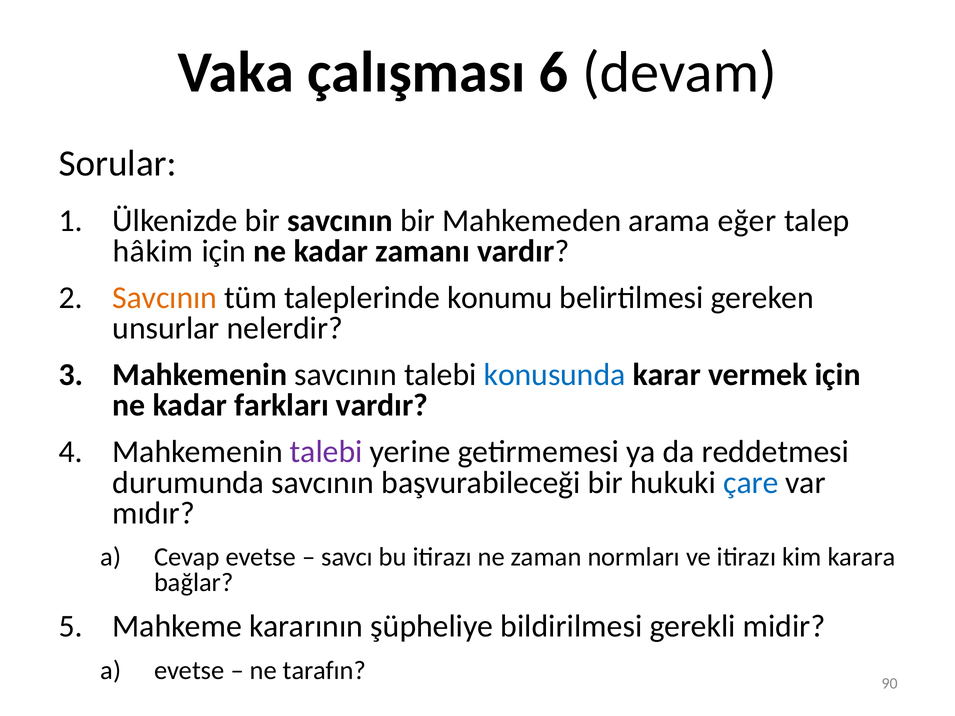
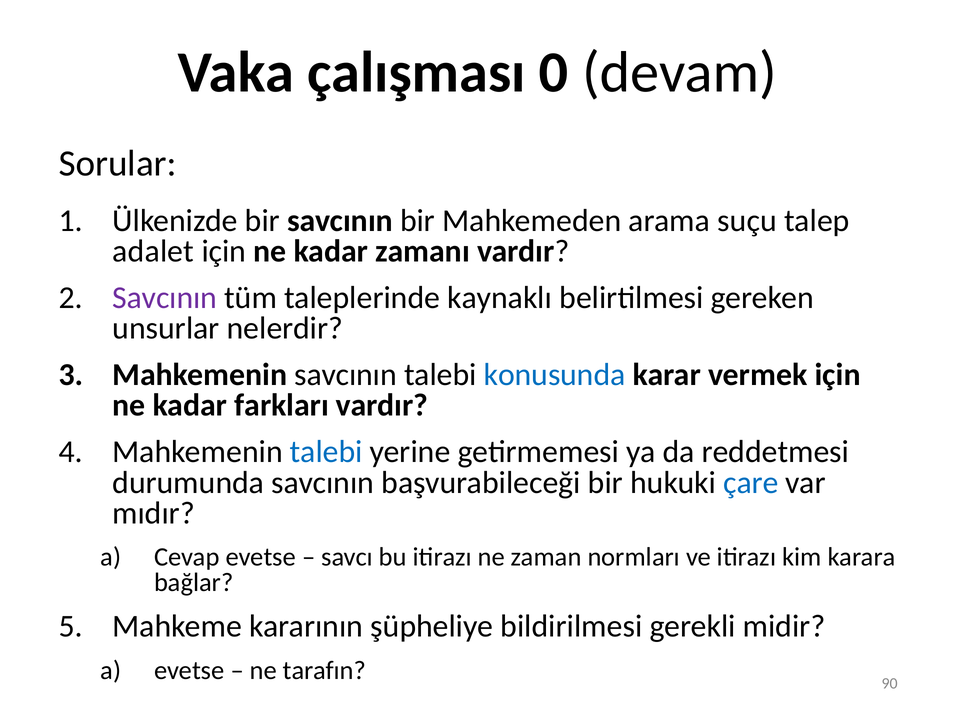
6: 6 -> 0
eğer: eğer -> suçu
hâkim: hâkim -> adalet
Savcının at (165, 298) colour: orange -> purple
konumu: konumu -> kaynaklı
talebi at (326, 452) colour: purple -> blue
